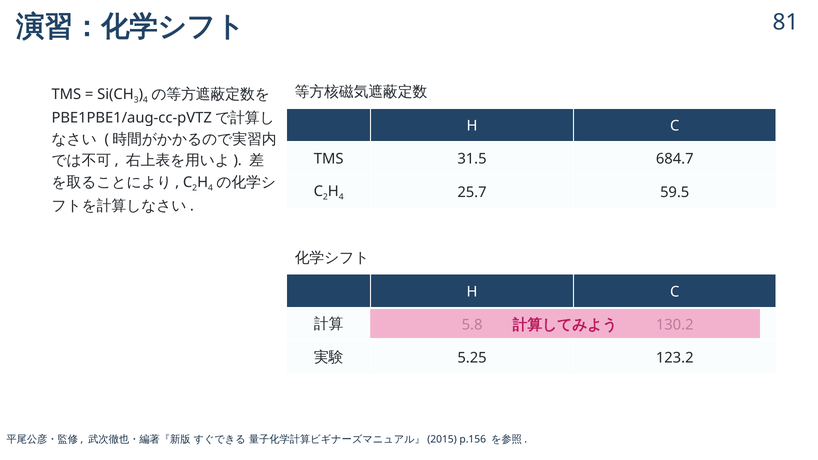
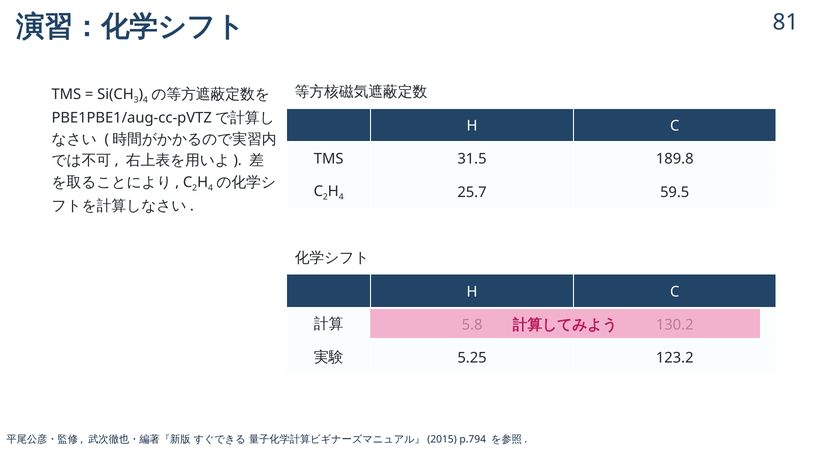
684.7: 684.7 -> 189.8
p.156: p.156 -> p.794
